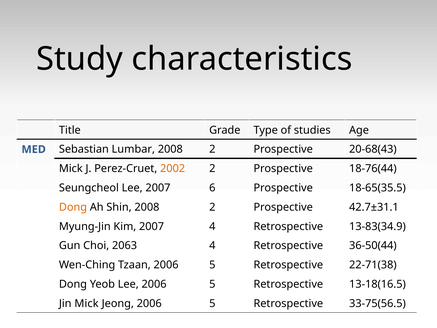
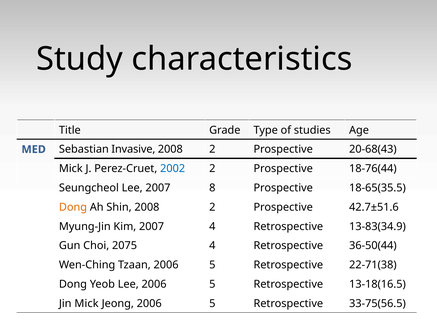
Lumbar: Lumbar -> Invasive
2002 colour: orange -> blue
6: 6 -> 8
42.7±31.1: 42.7±31.1 -> 42.7±51.6
2063: 2063 -> 2075
